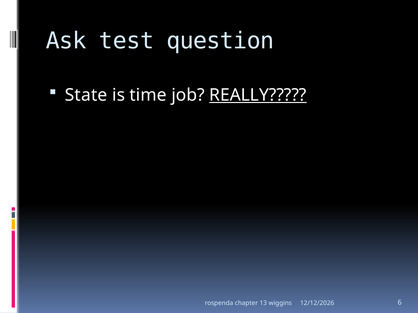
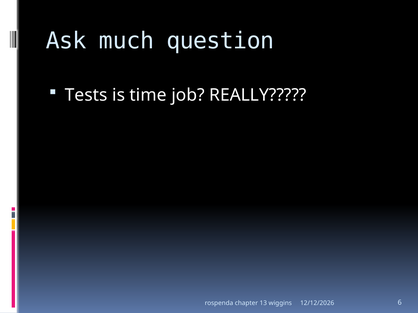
test: test -> much
State: State -> Tests
REALLY underline: present -> none
